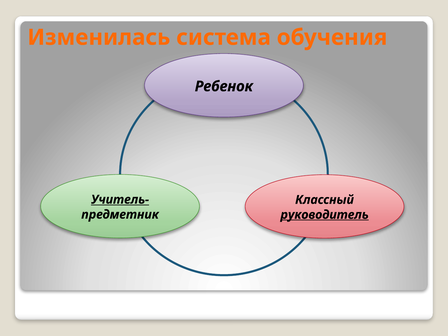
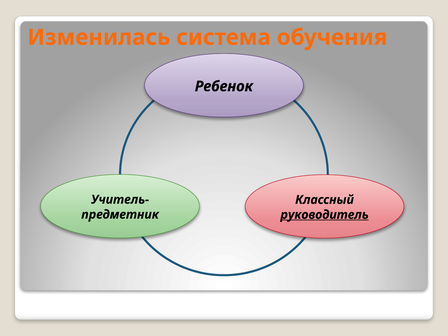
Учитель- underline: present -> none
